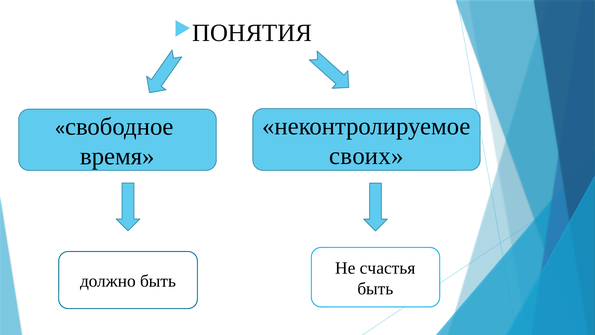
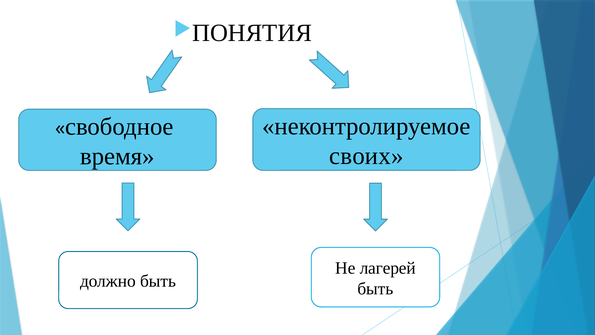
счастья: счастья -> лагерей
